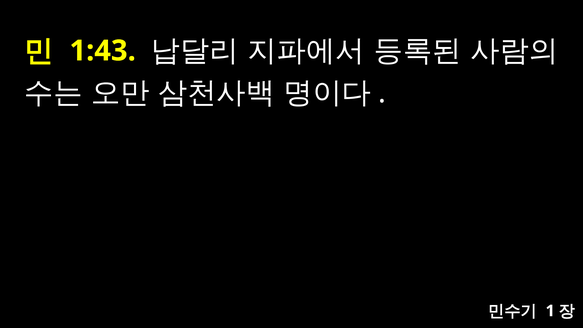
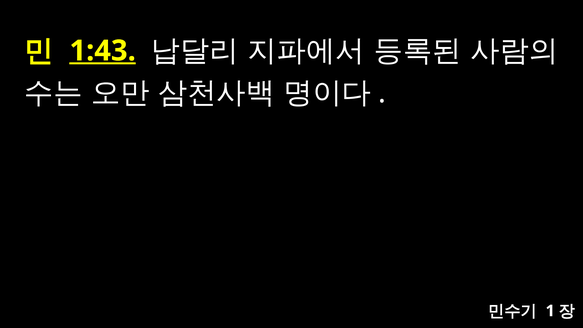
1:43 underline: none -> present
